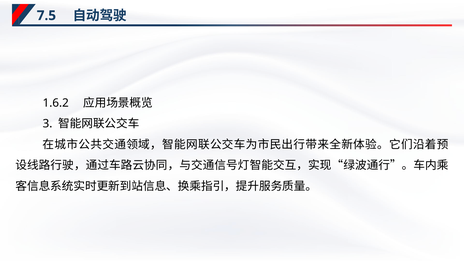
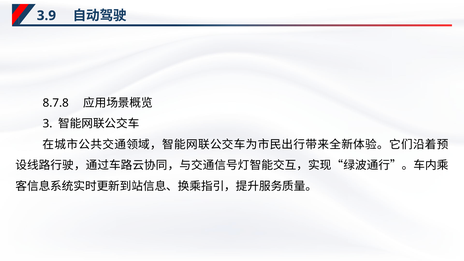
7.5: 7.5 -> 3.9
1.6.2: 1.6.2 -> 8.7.8
